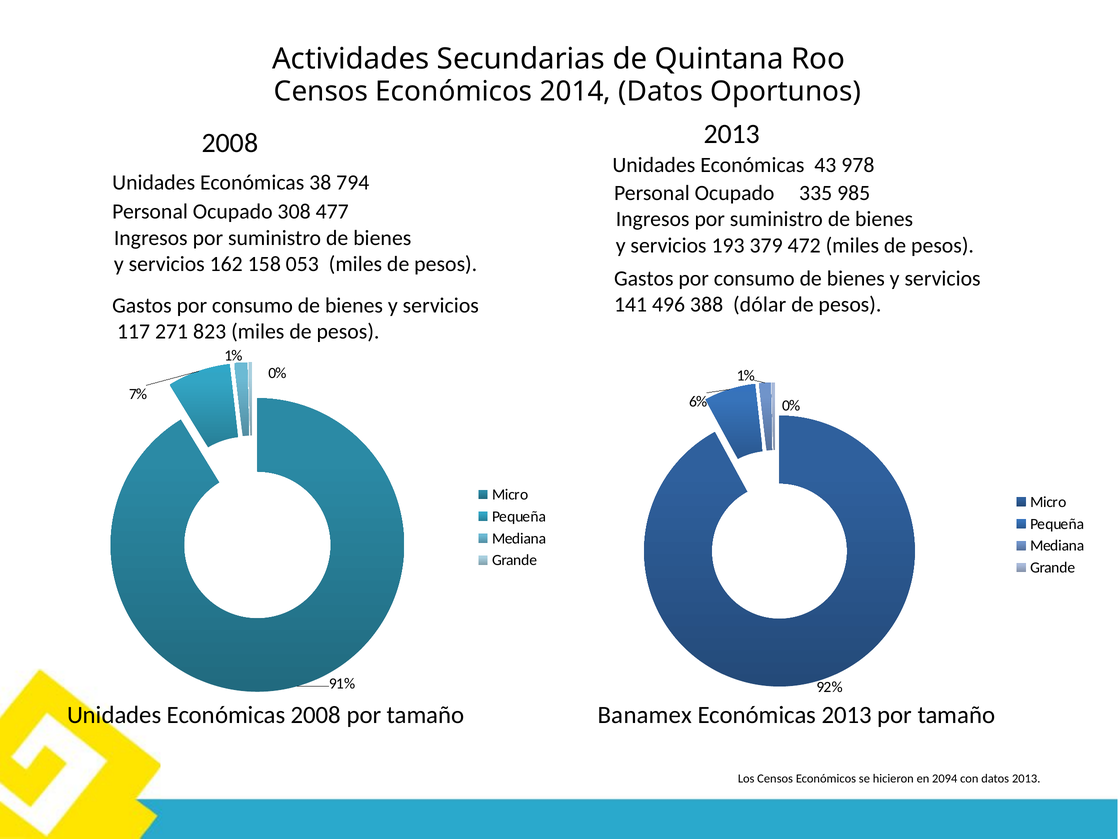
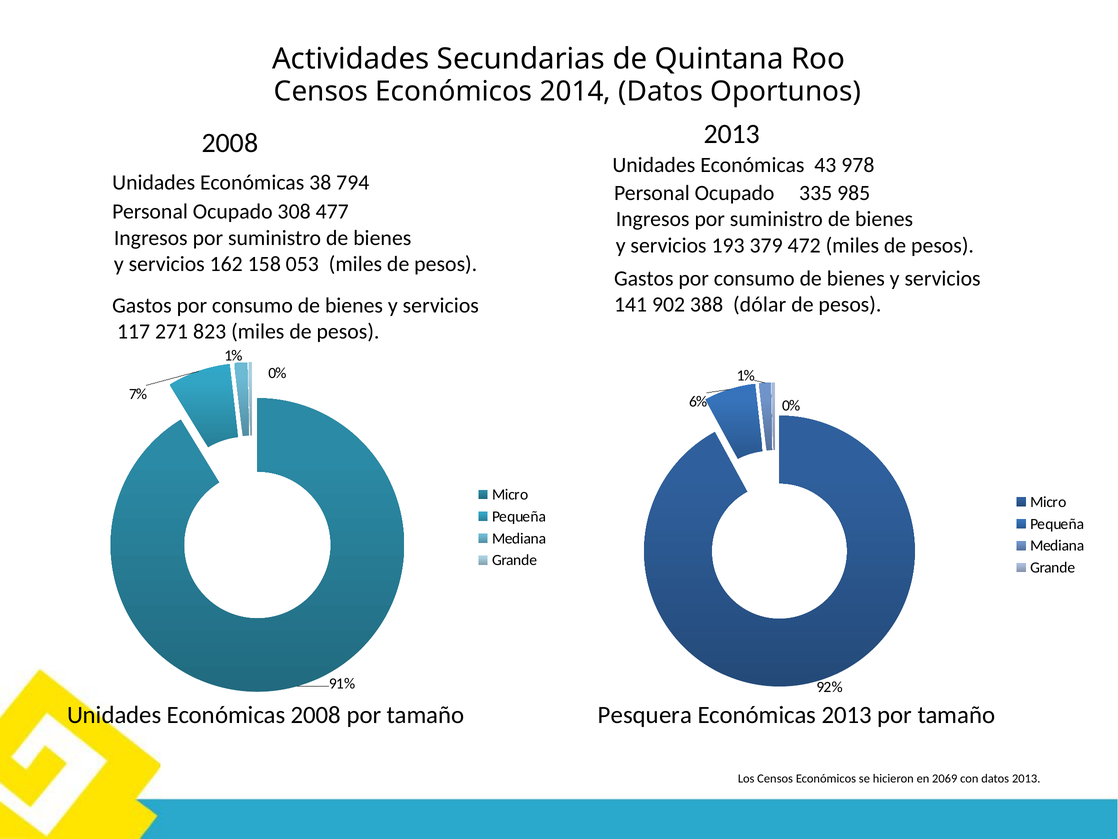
496: 496 -> 902
Banamex: Banamex -> Pesquera
2094: 2094 -> 2069
